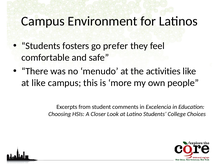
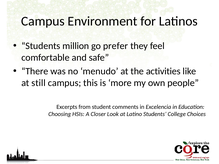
fosters: fosters -> million
at like: like -> still
